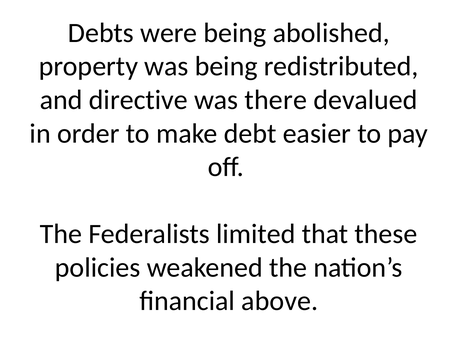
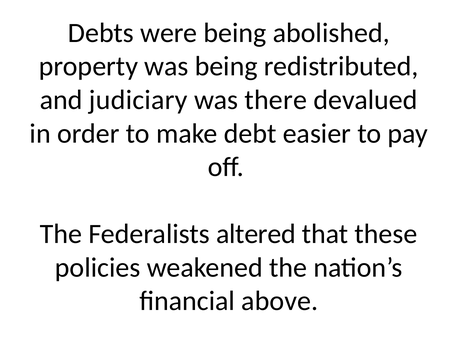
directive: directive -> judiciary
limited: limited -> altered
